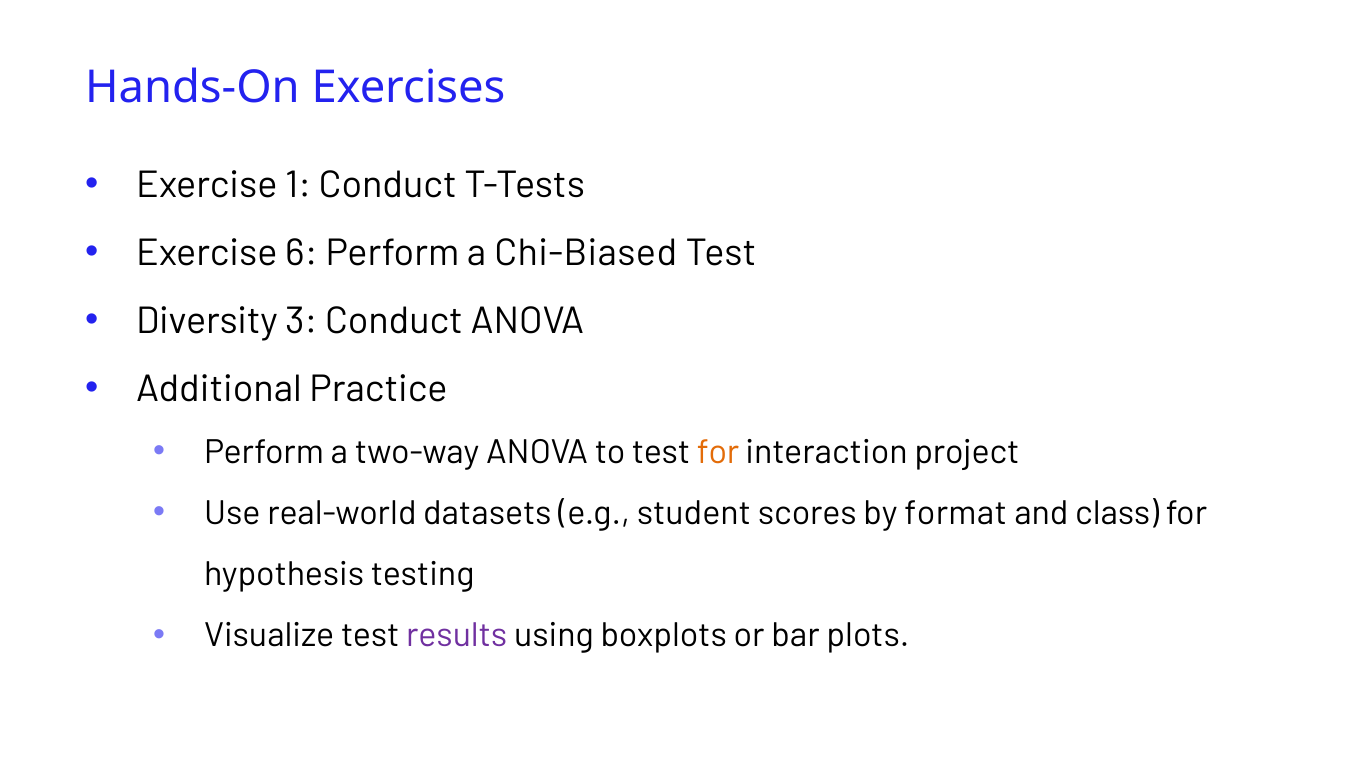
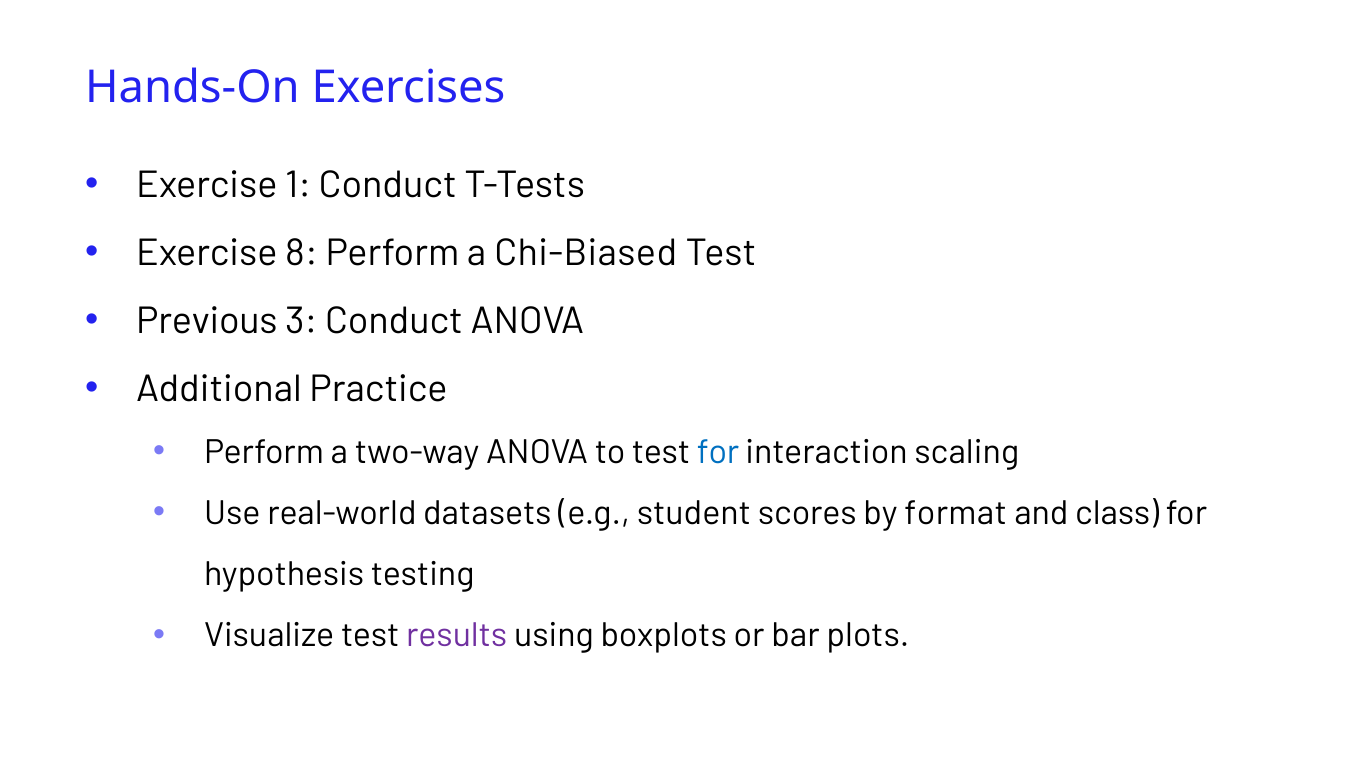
6: 6 -> 8
Diversity: Diversity -> Previous
for at (718, 452) colour: orange -> blue
project: project -> scaling
